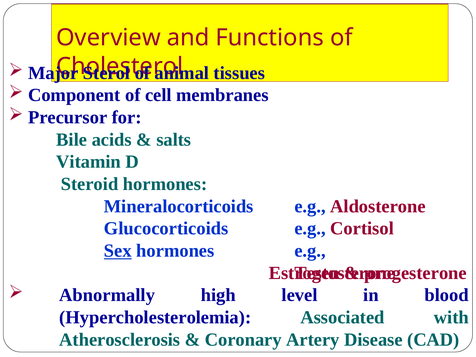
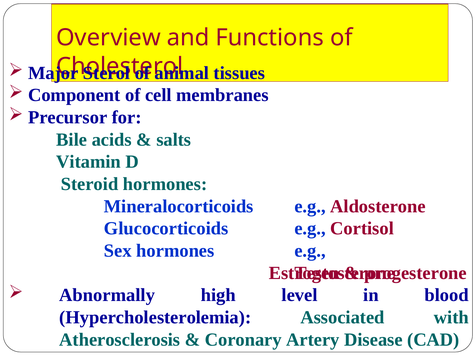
Sex underline: present -> none
